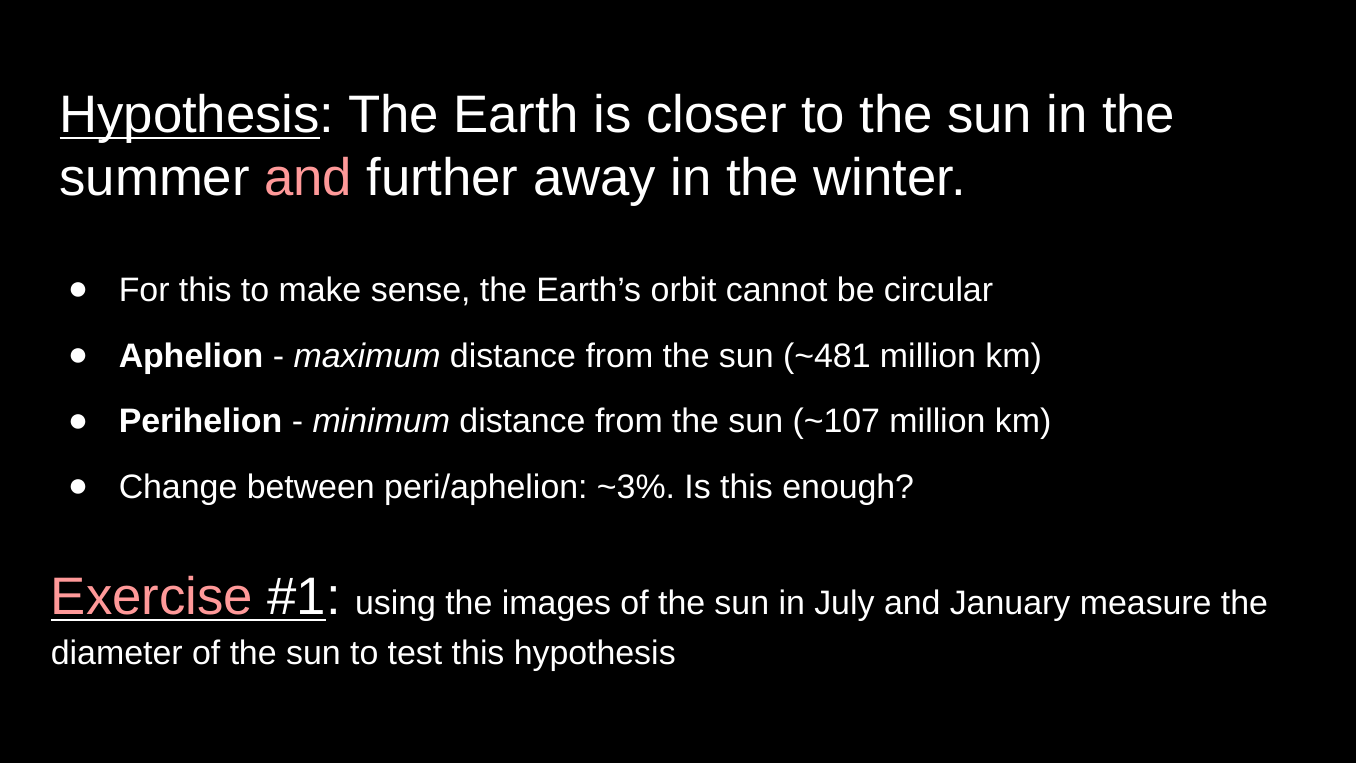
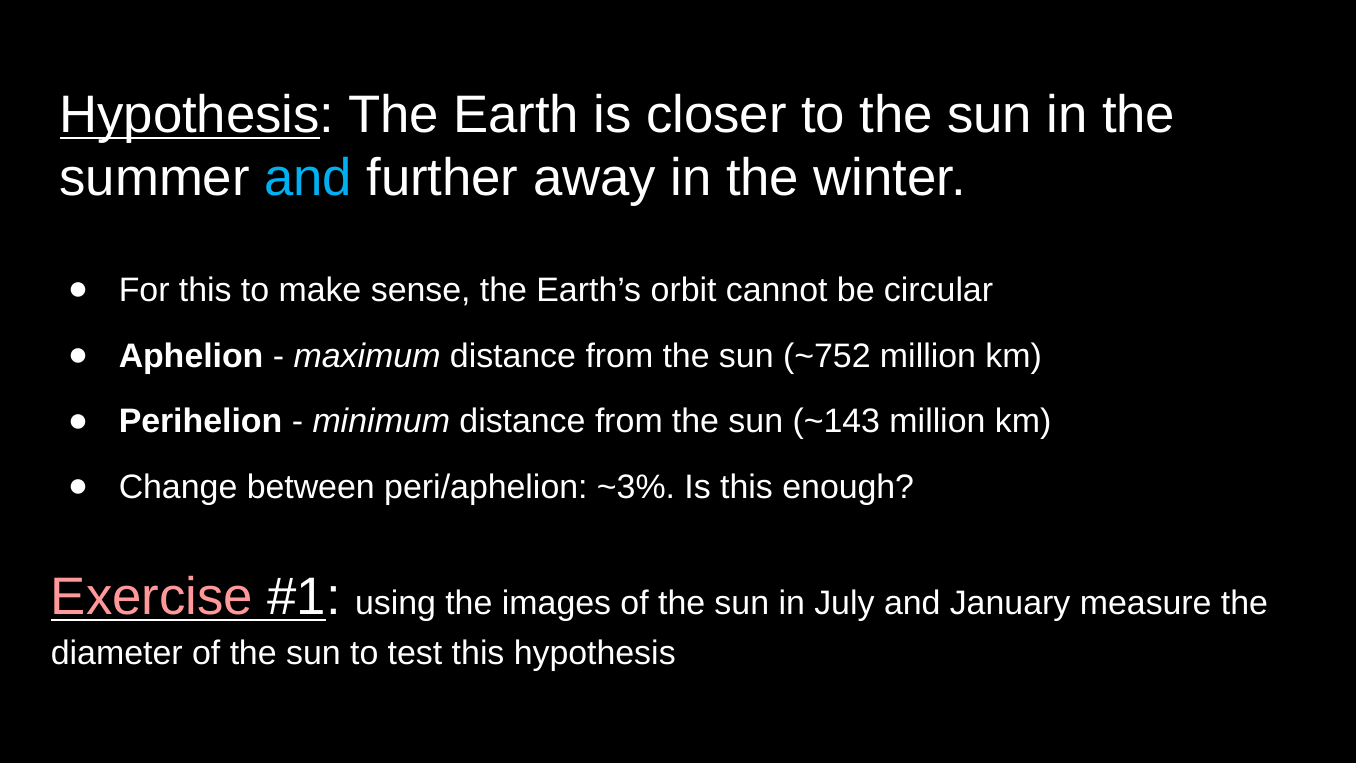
and at (308, 178) colour: pink -> light blue
~481: ~481 -> ~752
~107: ~107 -> ~143
